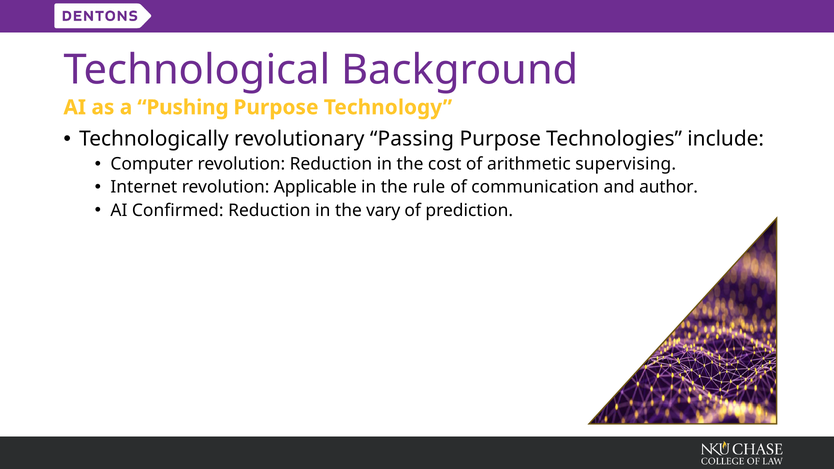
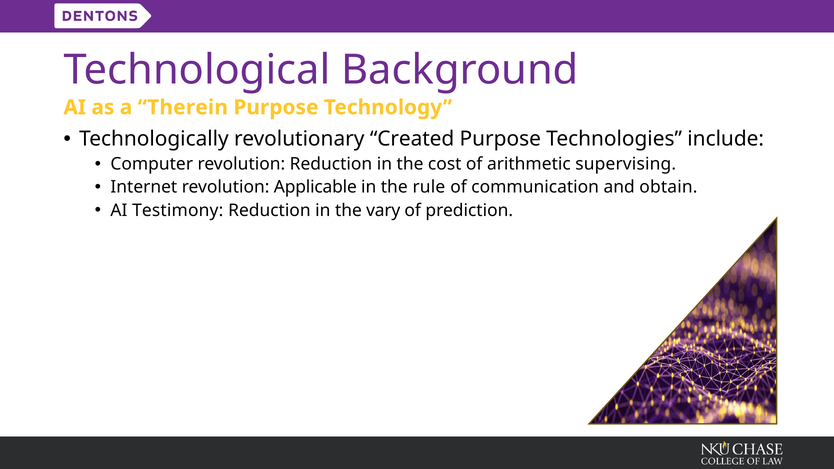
Pushing: Pushing -> Therein
Passing: Passing -> Created
author: author -> obtain
Confirmed: Confirmed -> Testimony
